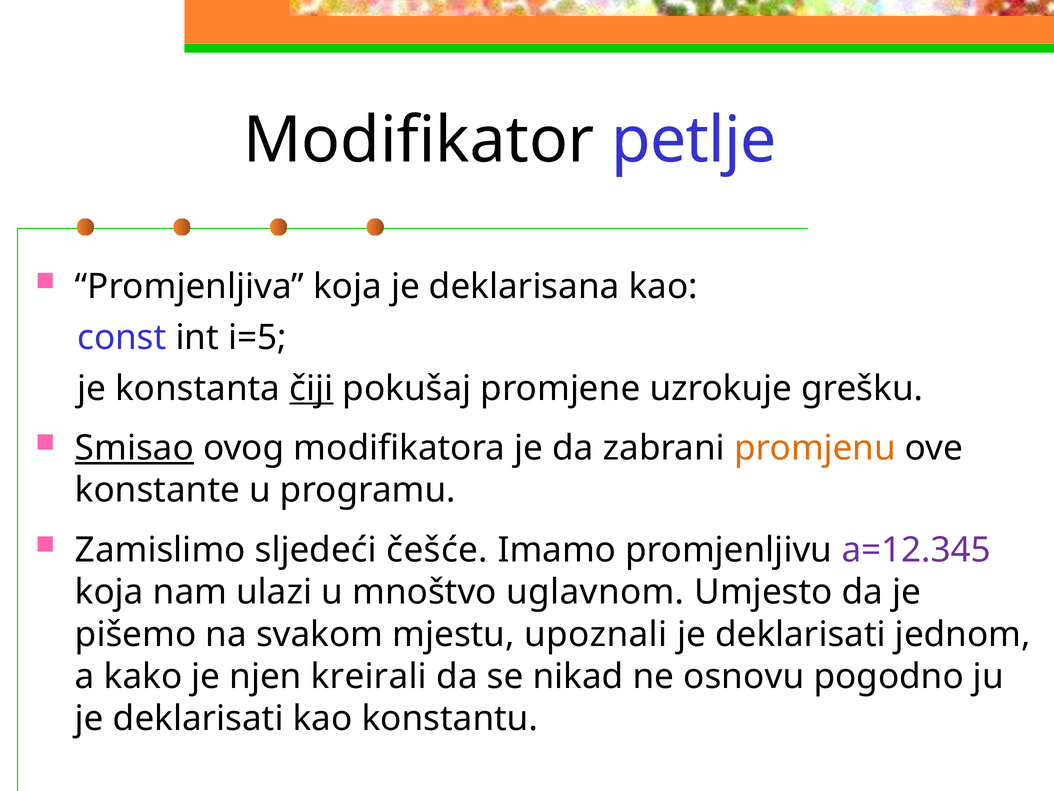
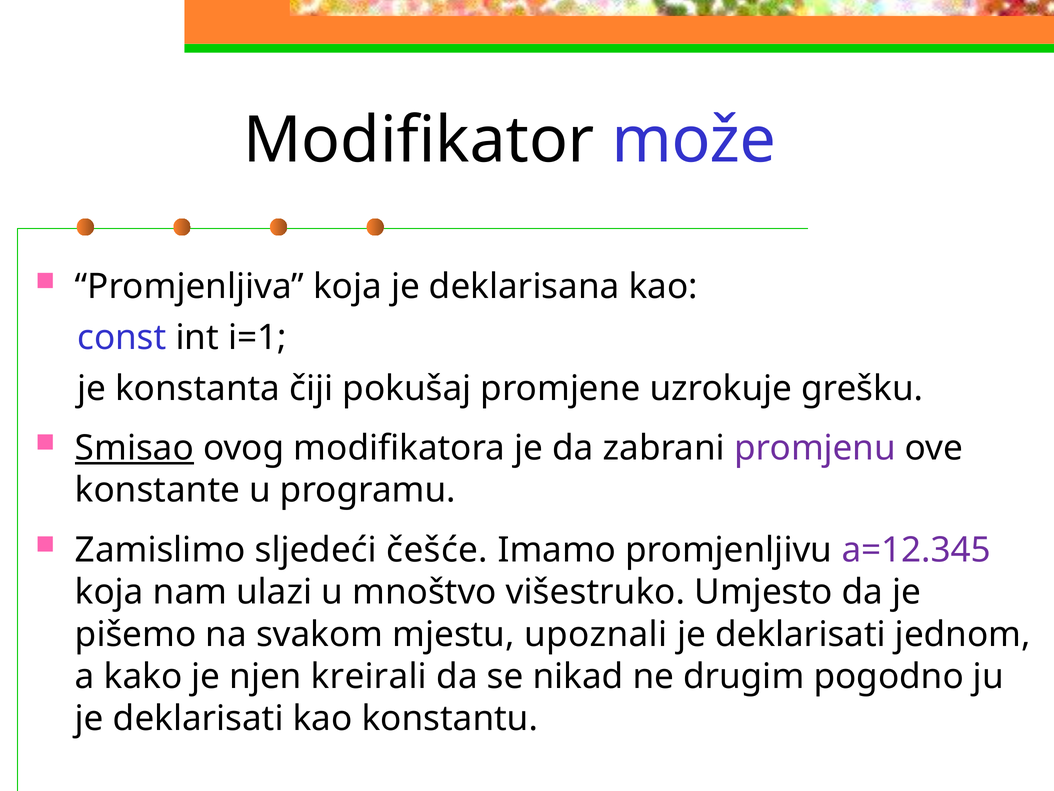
petlje: petlje -> može
i=5: i=5 -> i=1
čiji underline: present -> none
promjenu colour: orange -> purple
uglavnom: uglavnom -> višestruko
osnovu: osnovu -> drugim
